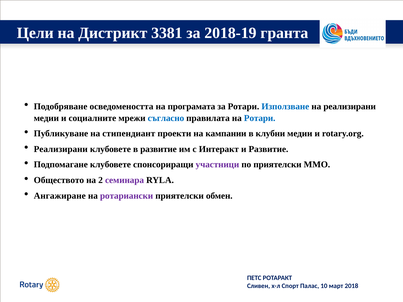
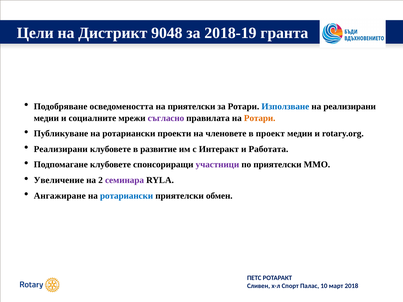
3381: 3381 -> 9048
на програмата: програмата -> приятелски
съгласно colour: blue -> purple
Ротари at (260, 118) colour: blue -> orange
Публикуване на стипендиант: стипендиант -> ротариански
кампании: кампании -> членовете
клубни: клубни -> проект
и Развитие: Развитие -> Работата
Обществото: Обществото -> Увеличение
ротариански at (127, 196) colour: purple -> blue
